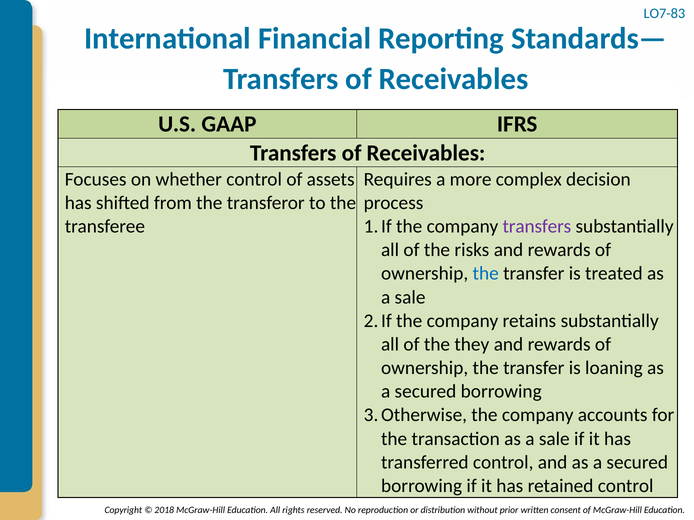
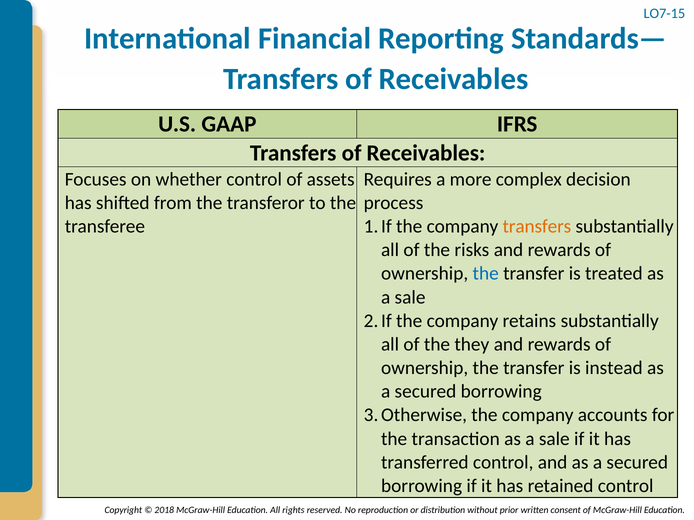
LO7-83: LO7-83 -> LO7-15
transfers at (537, 227) colour: purple -> orange
loaning: loaning -> instead
